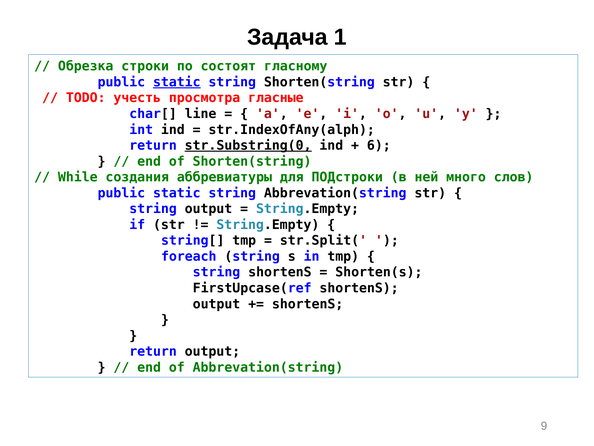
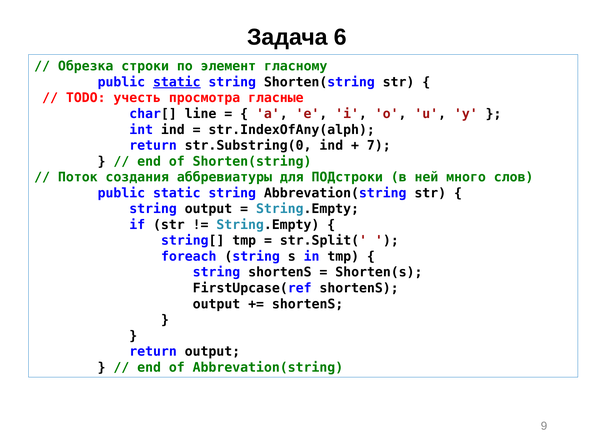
1: 1 -> 6
состоят: состоят -> элемент
str.Substring(0 underline: present -> none
6: 6 -> 7
While: While -> Поток
